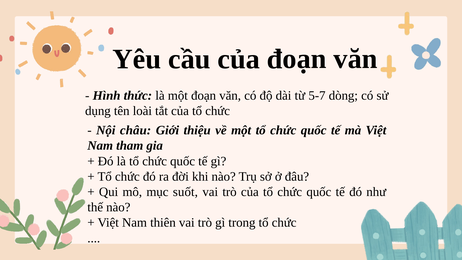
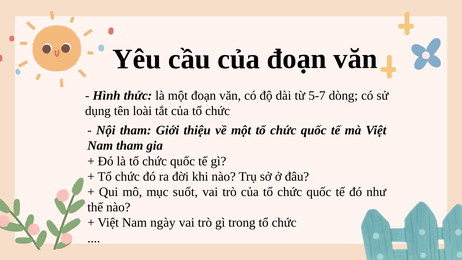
Nội châu: châu -> tham
thiên: thiên -> ngày
